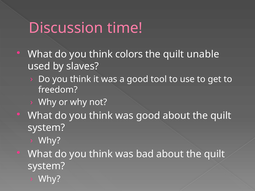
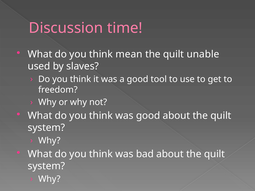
colors: colors -> mean
